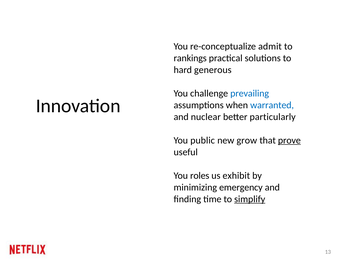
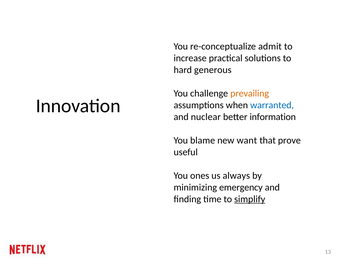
rankings: rankings -> increase
prevailing colour: blue -> orange
particularly: particularly -> information
public: public -> blame
grow: grow -> want
prove underline: present -> none
roles: roles -> ones
exhibit: exhibit -> always
